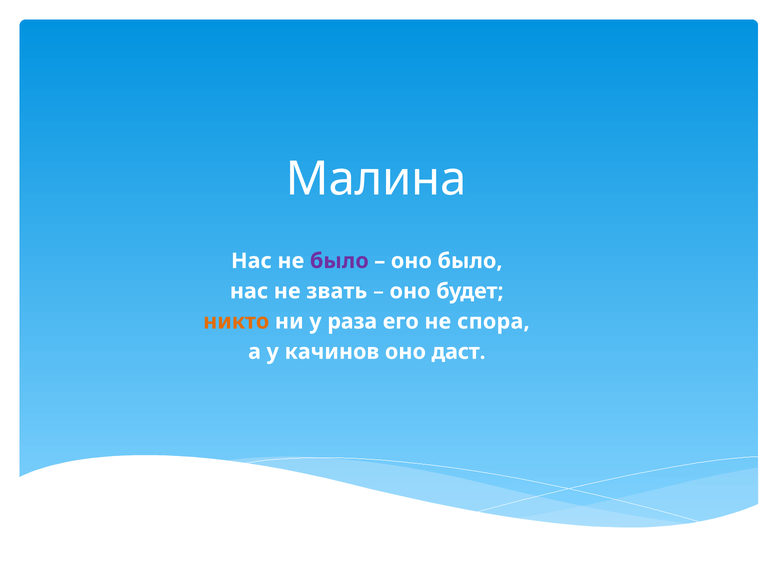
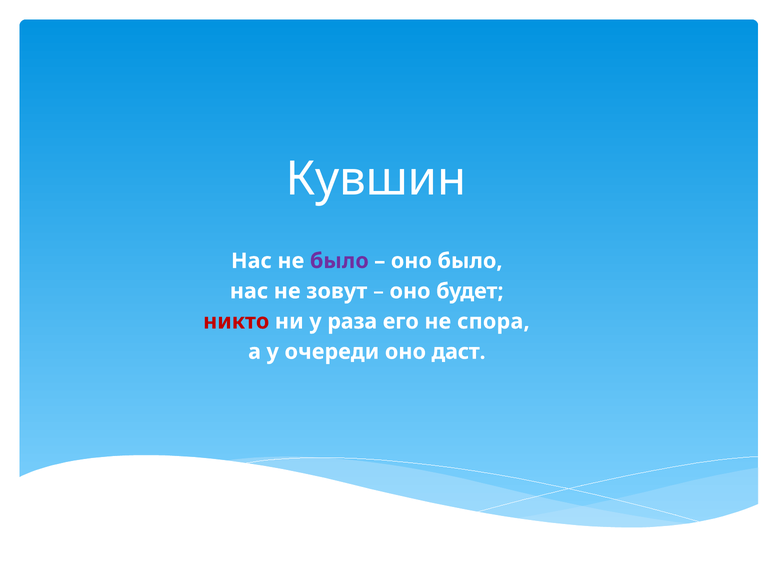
Малина: Малина -> Кувшин
звать: звать -> зовут
никто colour: orange -> red
качинов: качинов -> очереди
